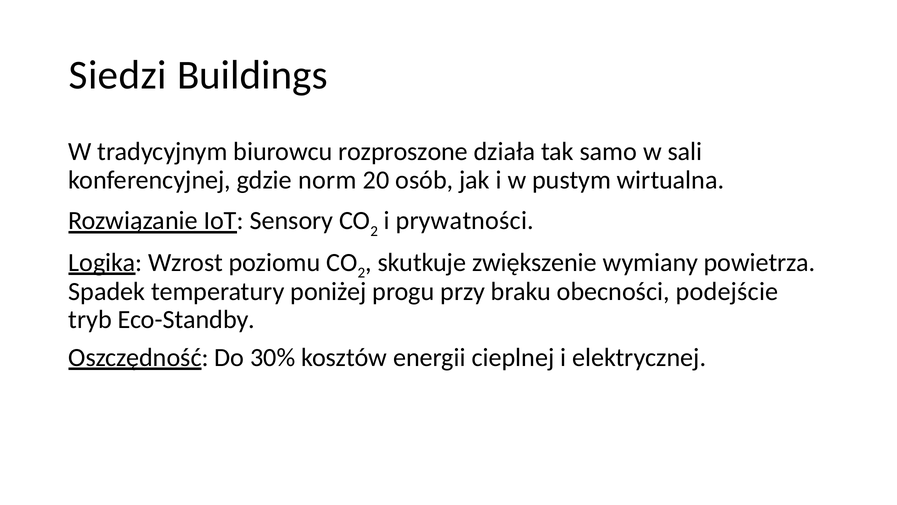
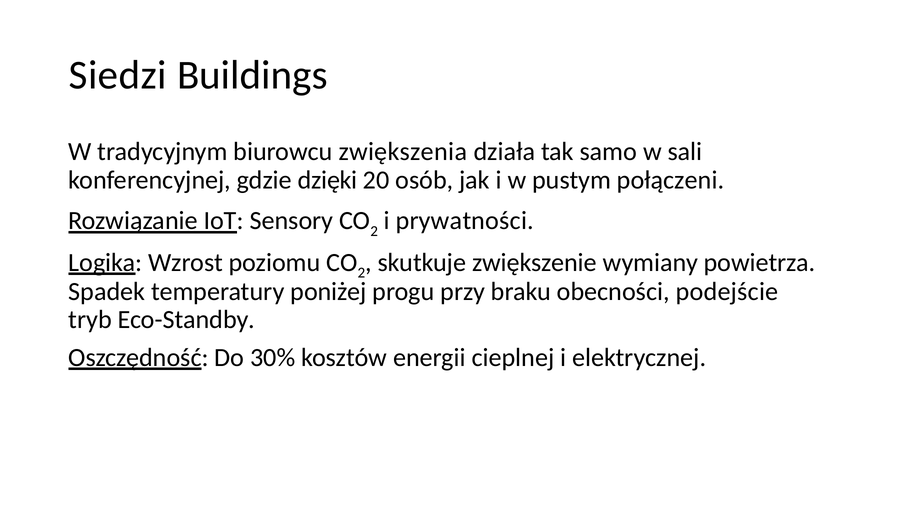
rozproszone: rozproszone -> zwiększenia
norm: norm -> dzięki
wirtualna: wirtualna -> połączeni
